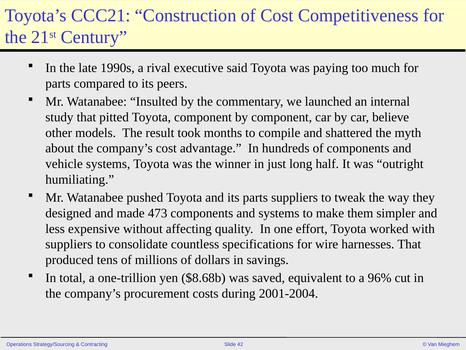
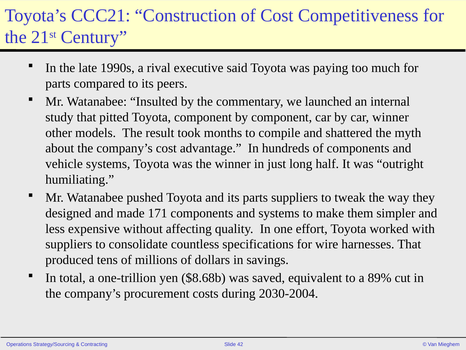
car believe: believe -> winner
473: 473 -> 171
96%: 96% -> 89%
2001-2004: 2001-2004 -> 2030-2004
